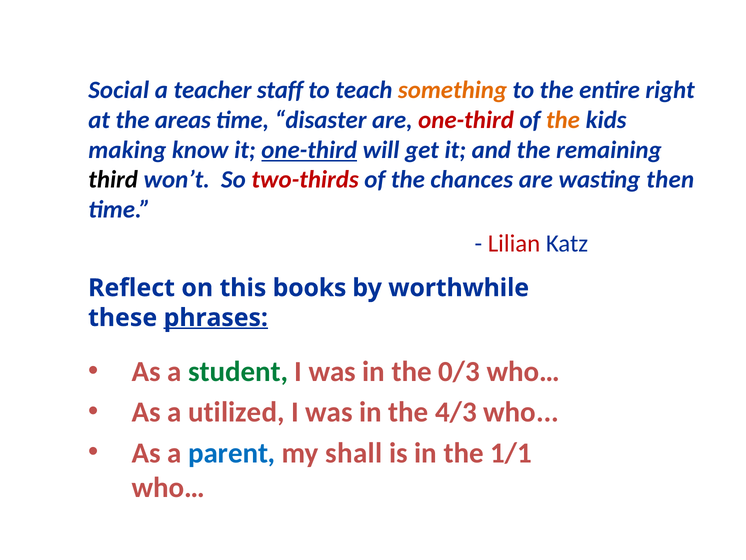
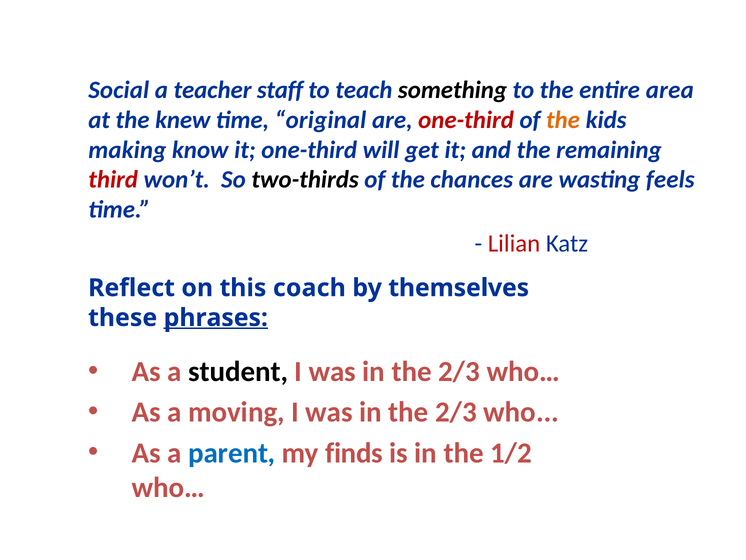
something colour: orange -> black
right: right -> area
areas: areas -> knew
disaster: disaster -> original
one-third at (309, 150) underline: present -> none
third colour: black -> red
two-thirds colour: red -> black
then: then -> feels
books: books -> coach
worthwhile: worthwhile -> themselves
student colour: green -> black
0/3 at (459, 371): 0/3 -> 2/3
utilized: utilized -> moving
4/3 at (456, 412): 4/3 -> 2/3
shall: shall -> finds
1/1: 1/1 -> 1/2
